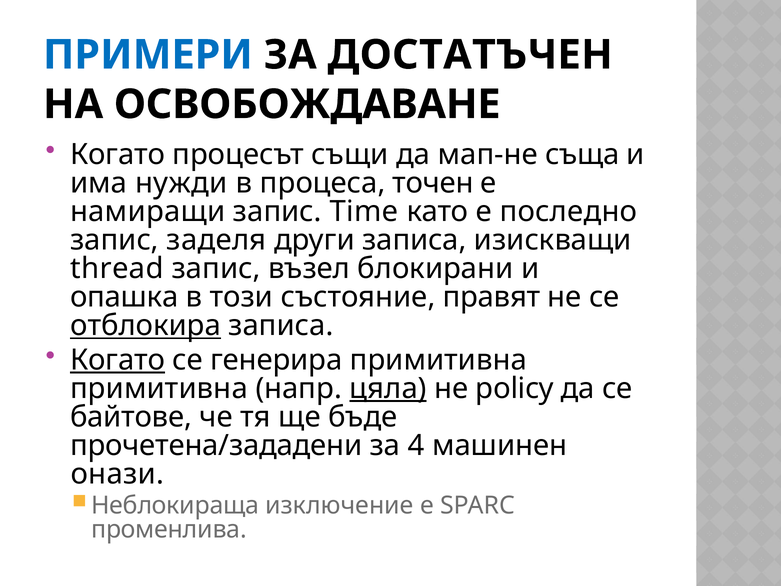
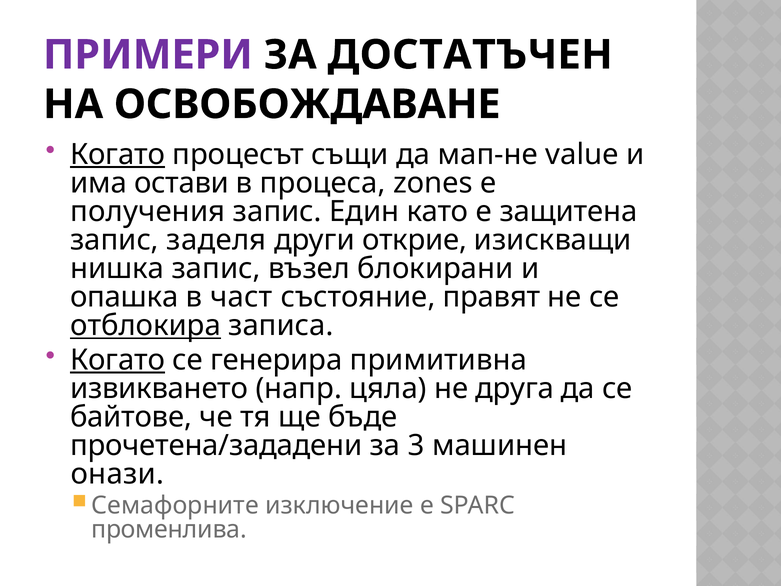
ПРИМЕРИ colour: blue -> purple
Когато at (118, 154) underline: none -> present
съща: съща -> value
нужди: нужди -> остави
точен: точен -> zones
намиращи: намиращи -> получения
Time: Time -> Един
последно: последно -> защитена
други записа: записа -> открие
thread: thread -> нишка
този: този -> част
примитивна at (159, 388): примитивна -> извикването
цяла underline: present -> none
policy: policy -> друга
4: 4 -> 3
Неблокираща: Неблокираща -> Семафорните
